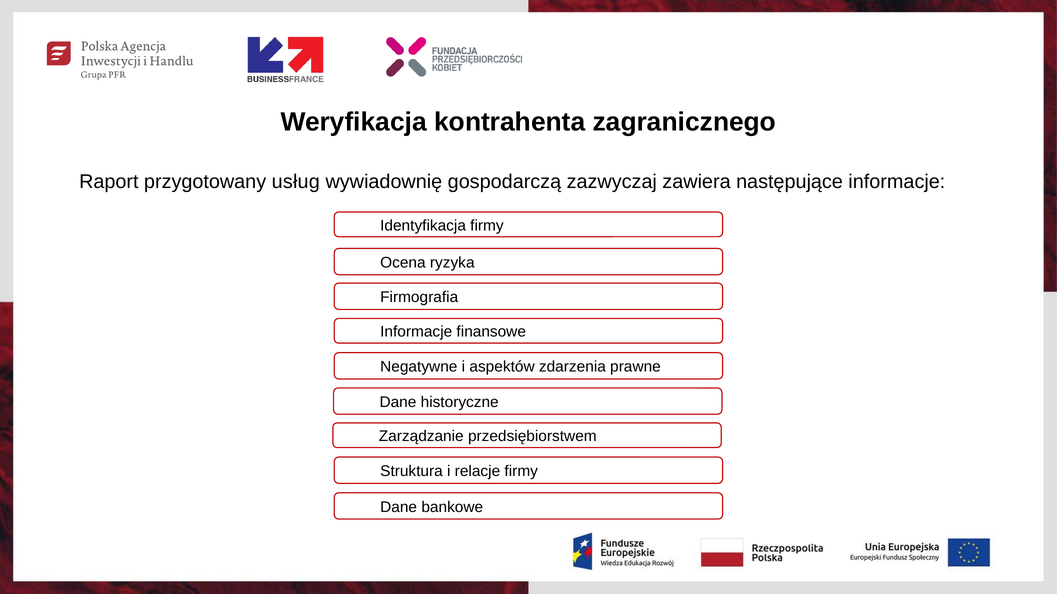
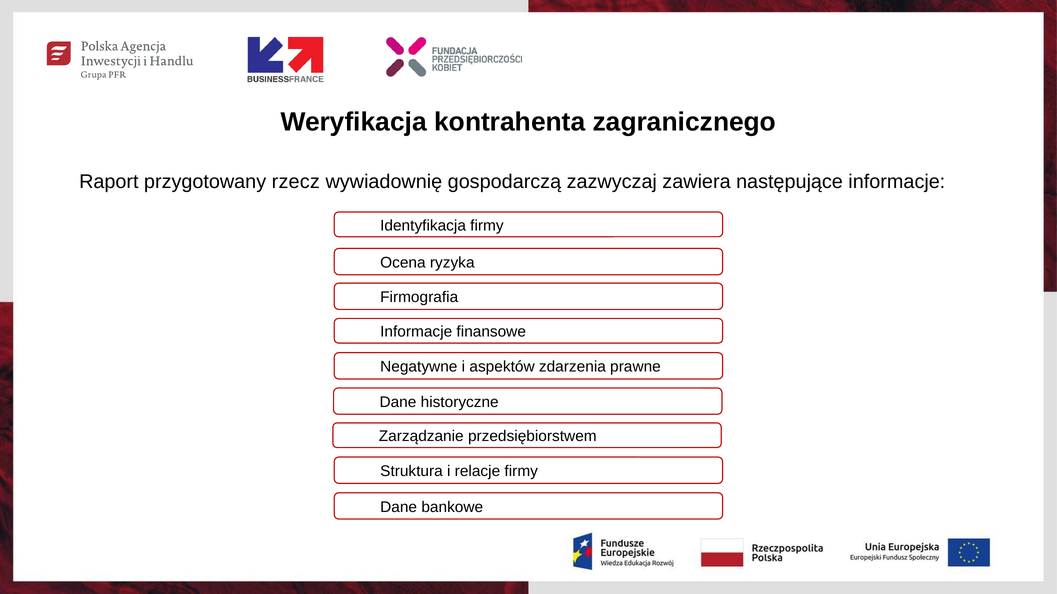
usług: usług -> rzecz
